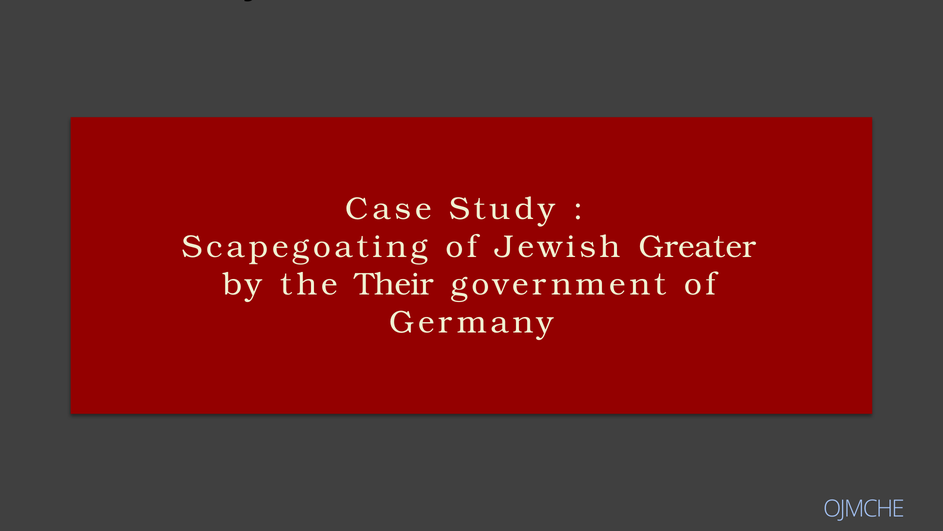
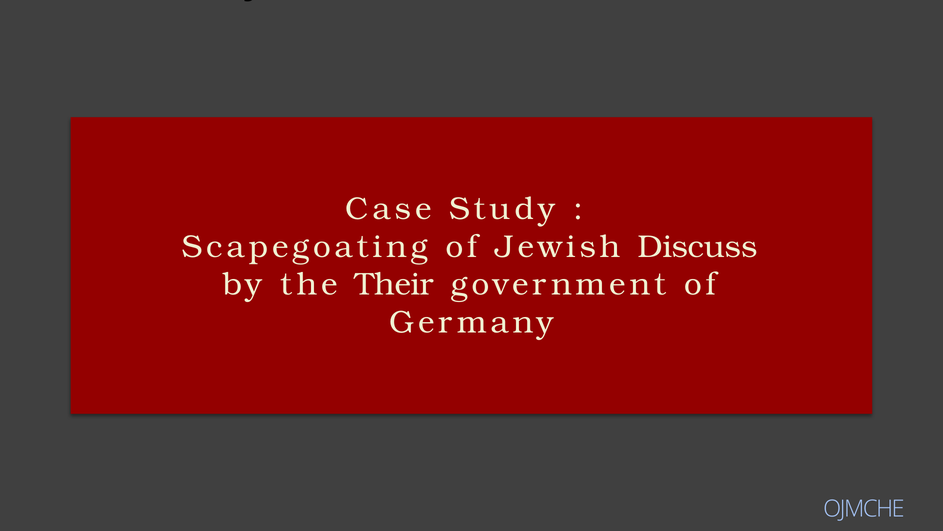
Greater: Greater -> Discuss
